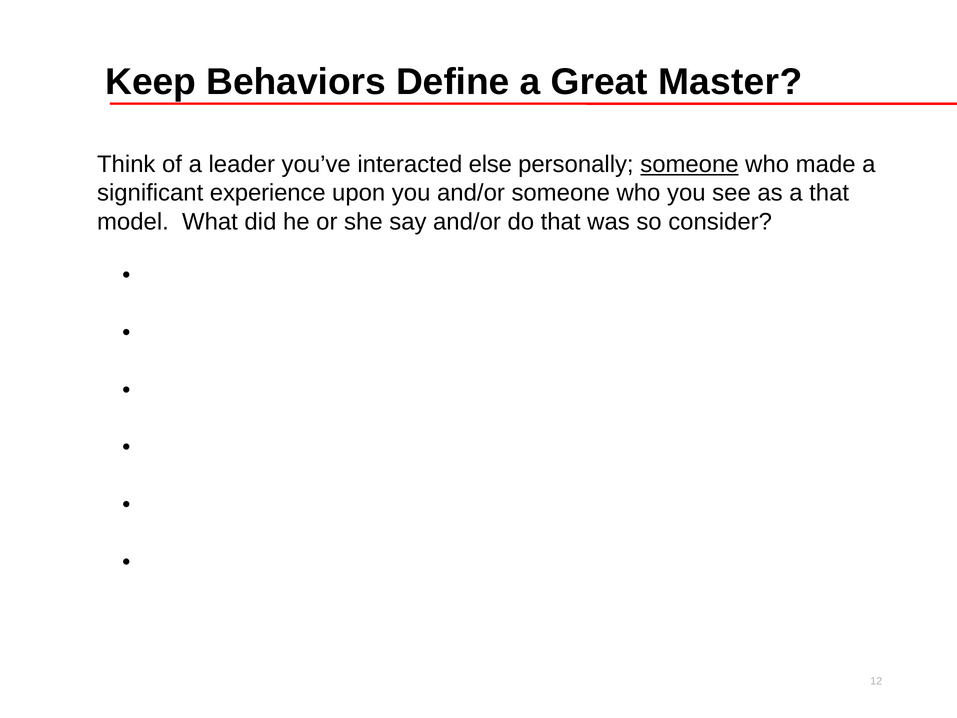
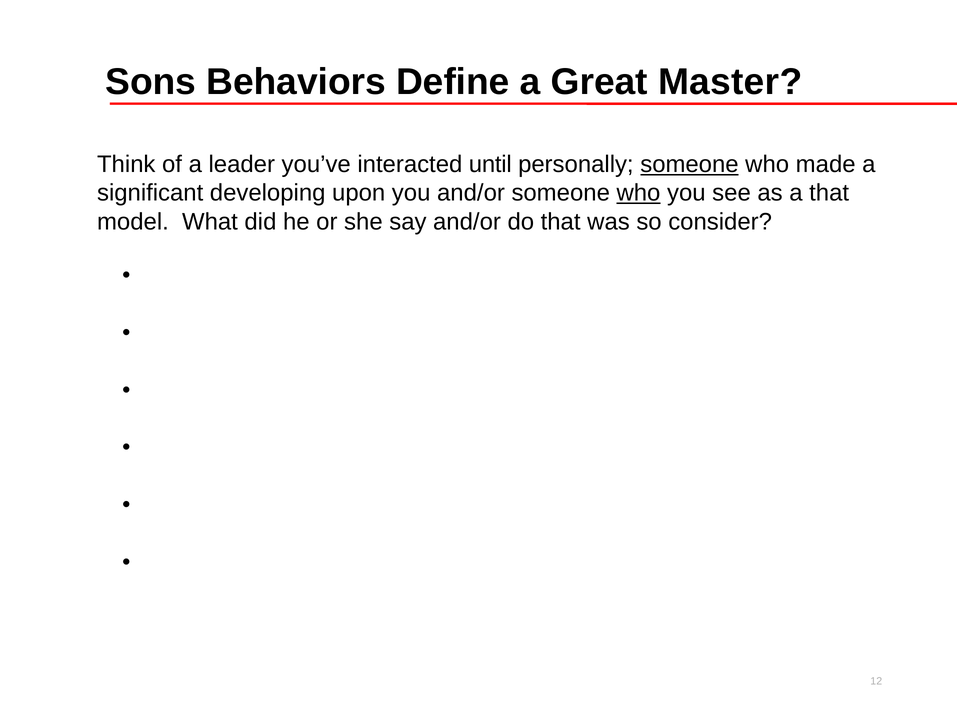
Keep: Keep -> Sons
else: else -> until
experience: experience -> developing
who at (638, 193) underline: none -> present
